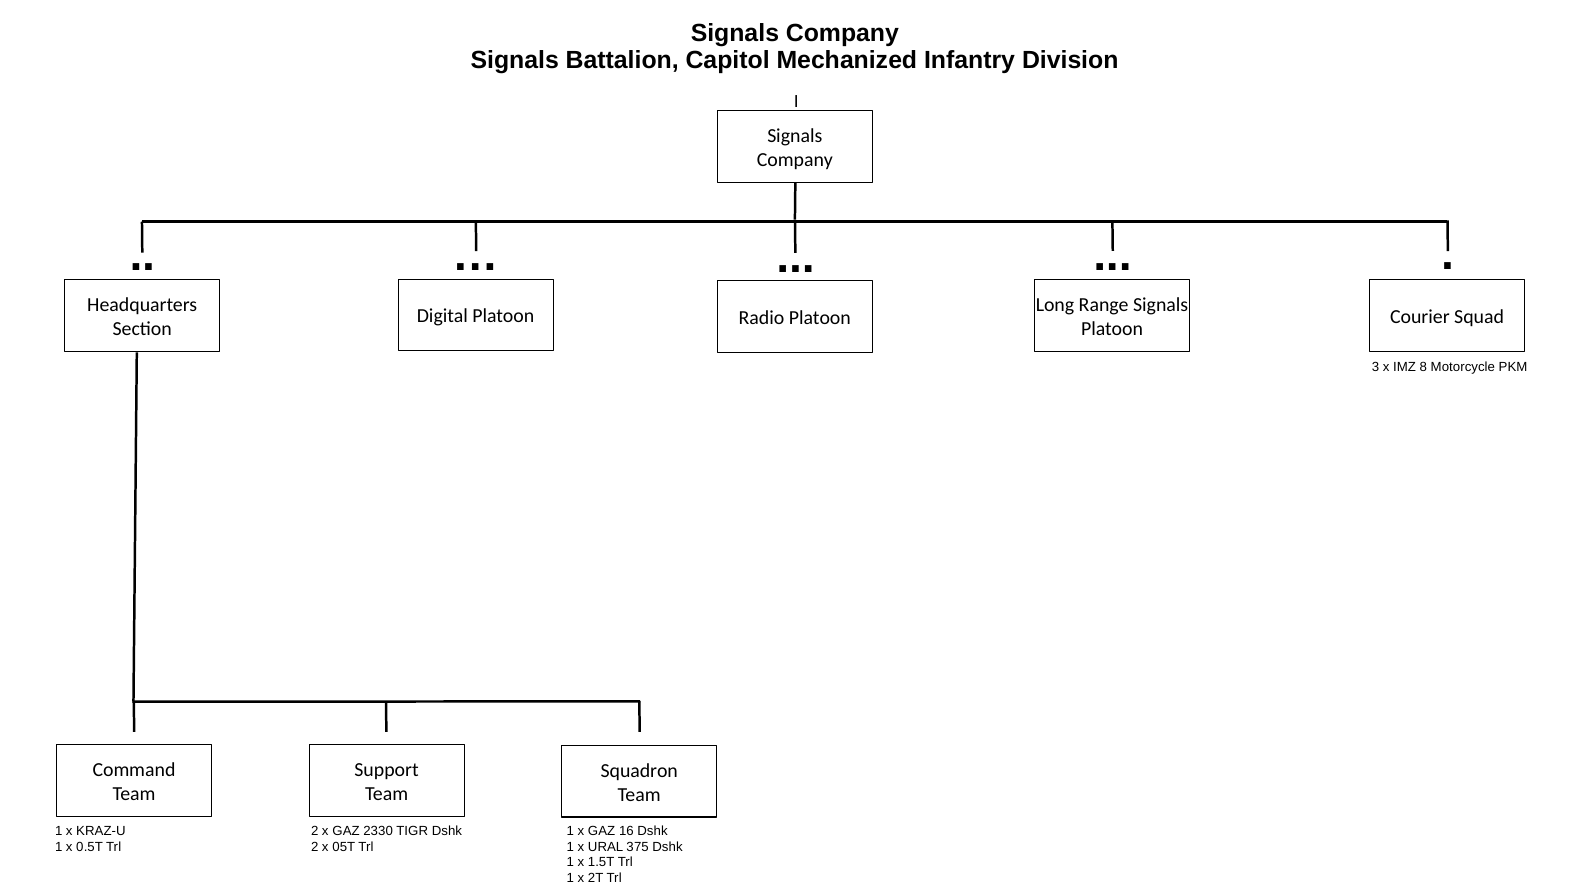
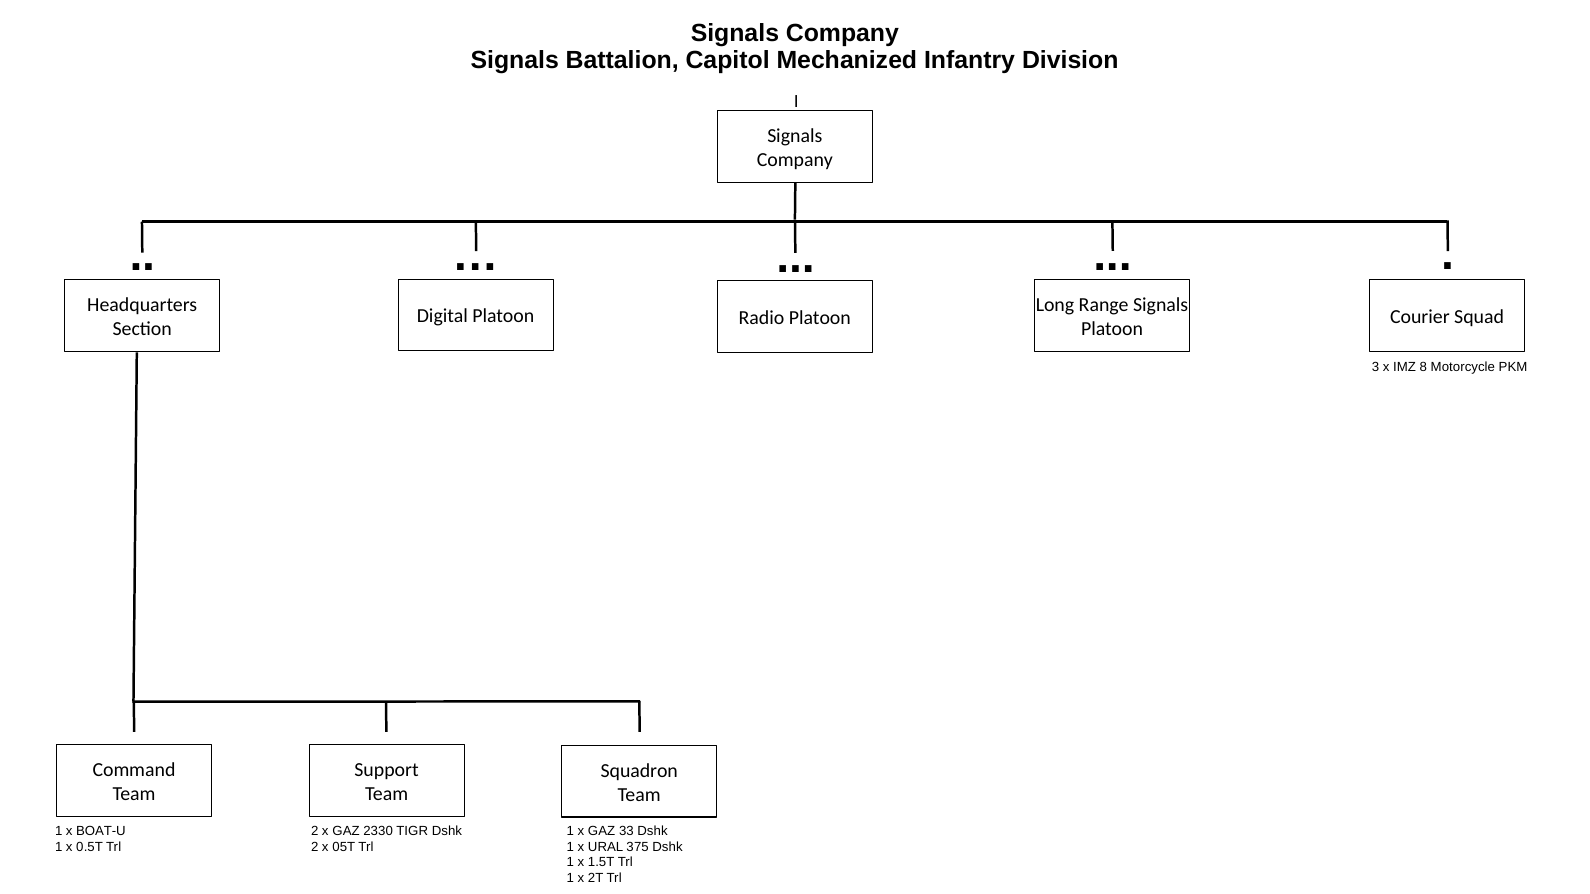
KRAZ-U: KRAZ-U -> BOAT-U
16: 16 -> 33
